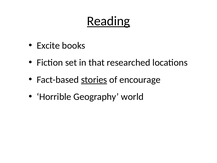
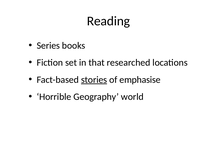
Reading underline: present -> none
Excite: Excite -> Series
encourage: encourage -> emphasise
